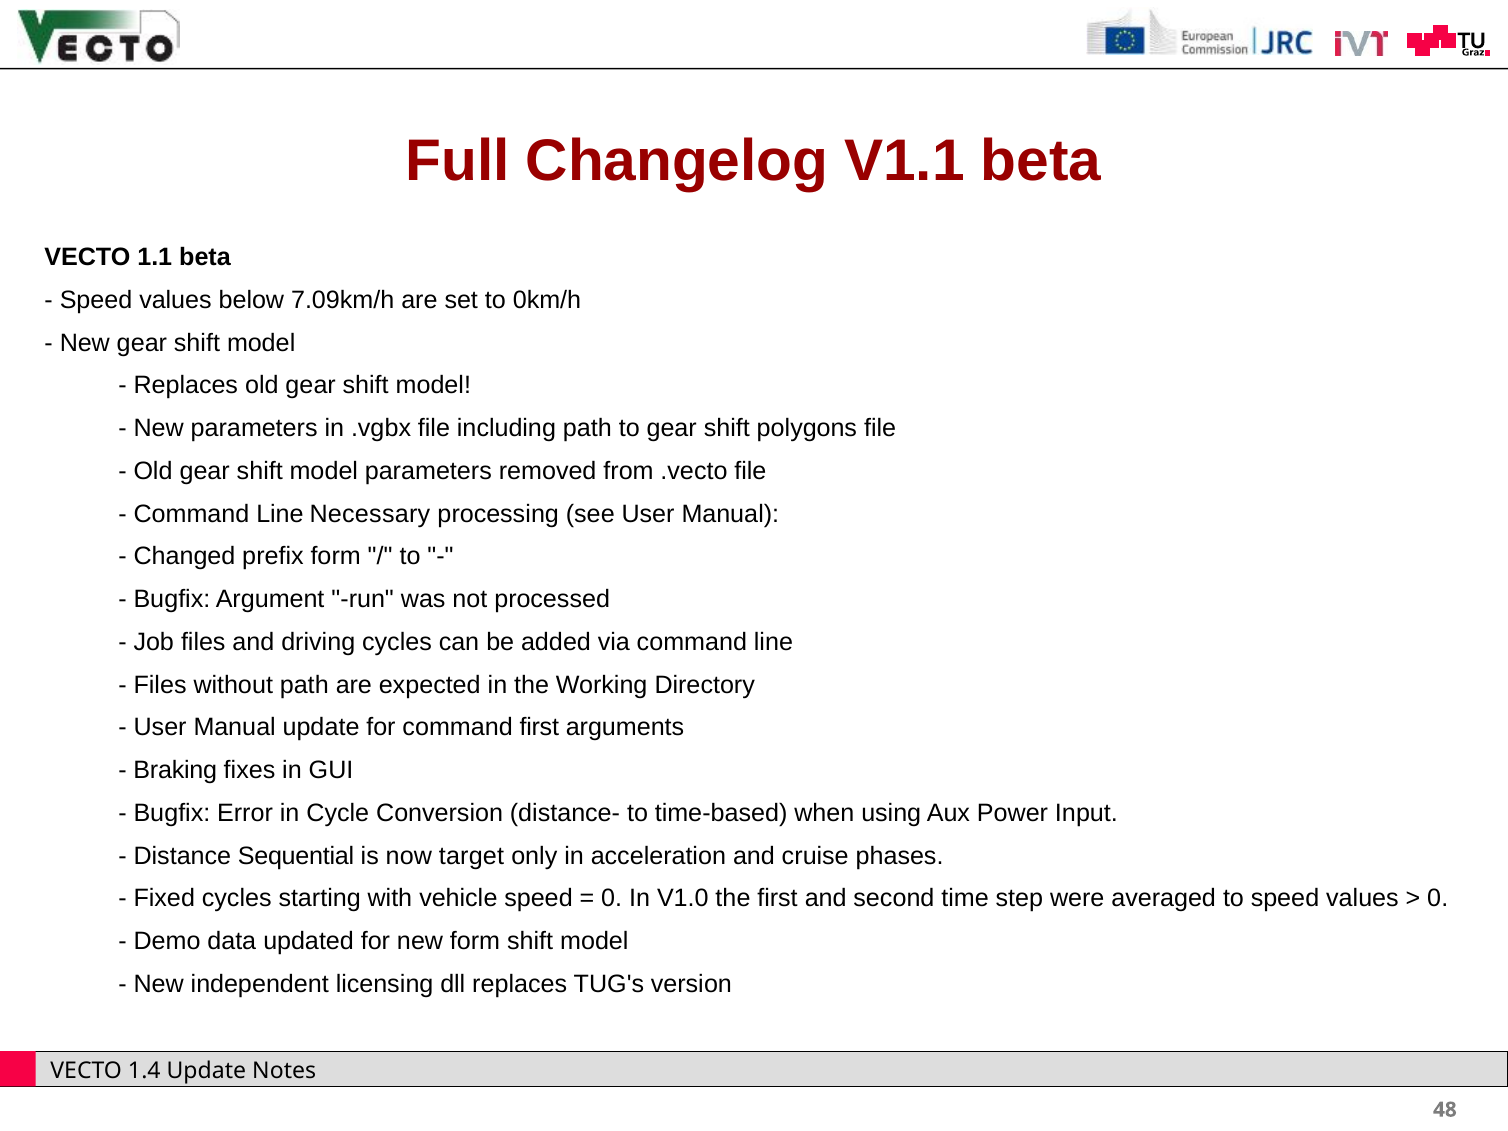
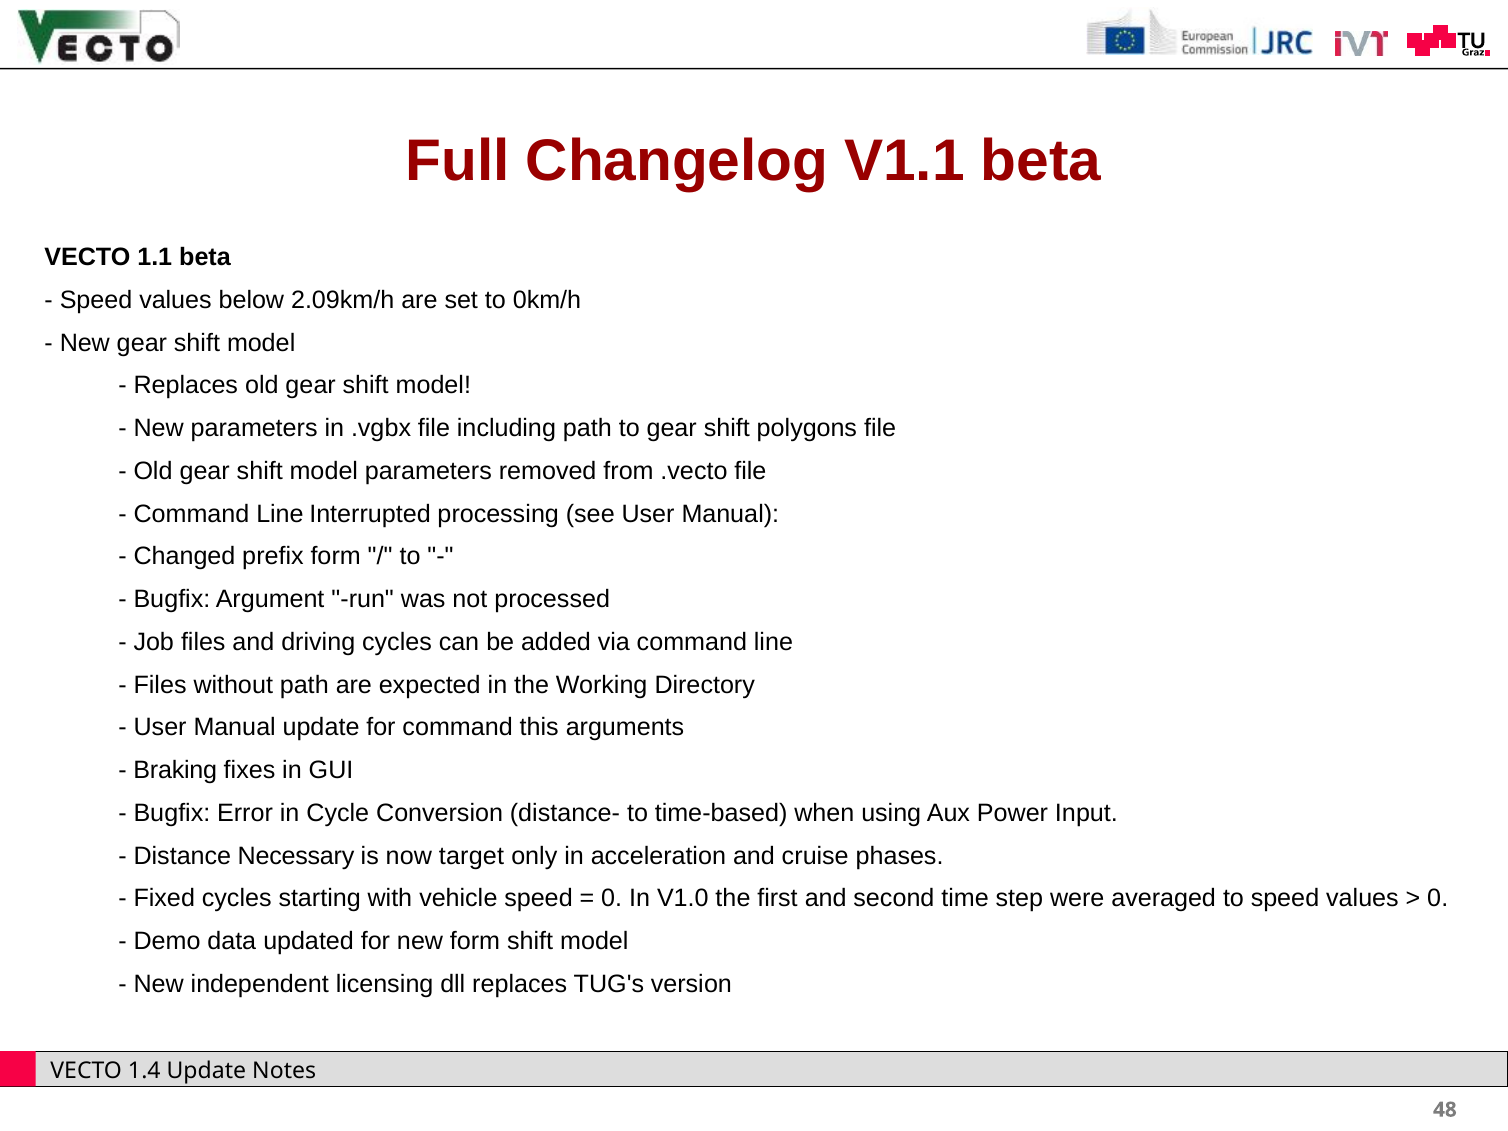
7.09km/h: 7.09km/h -> 2.09km/h
Necessary: Necessary -> Interrupted
command first: first -> this
Sequential: Sequential -> Necessary
